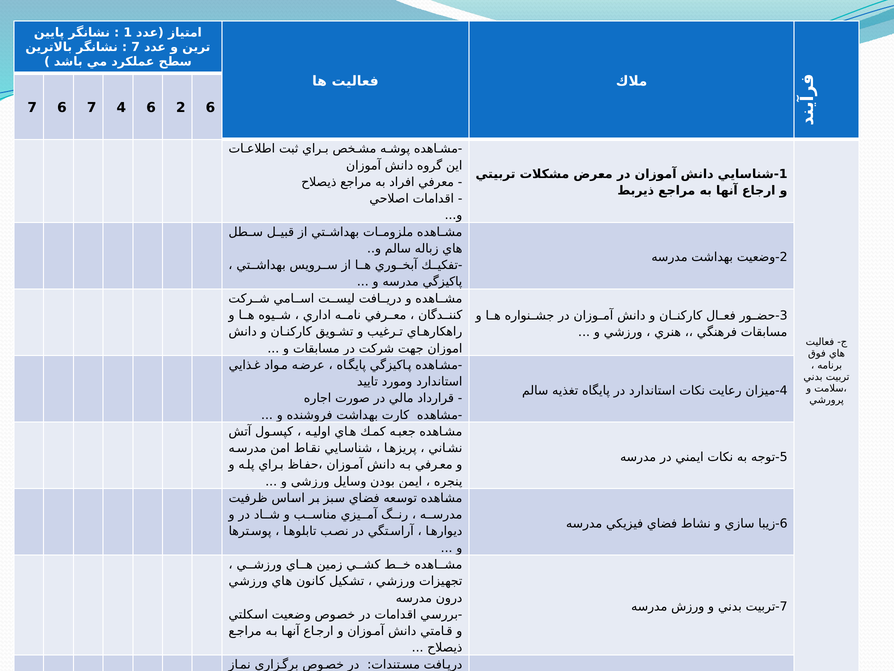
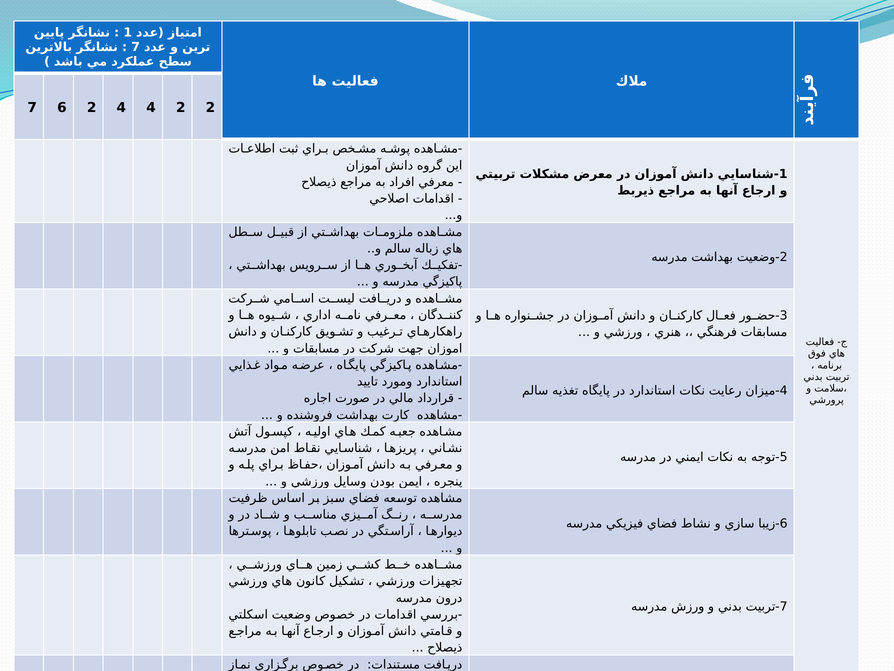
6 7: 7 -> 2
4 6: 6 -> 4
2 6: 6 -> 2
